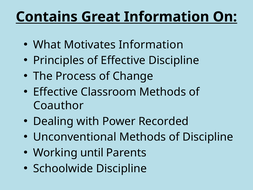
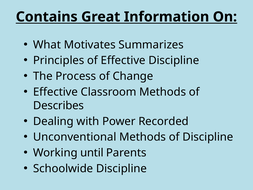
Motivates Information: Information -> Summarizes
Coauthor: Coauthor -> Describes
